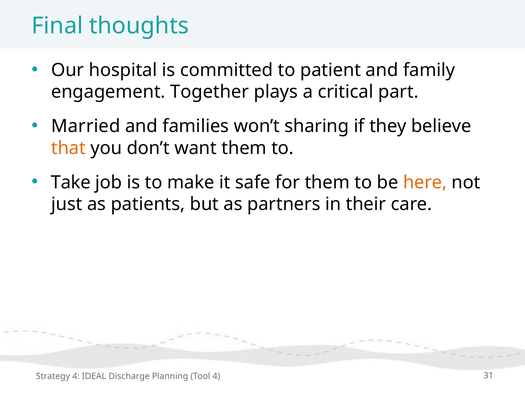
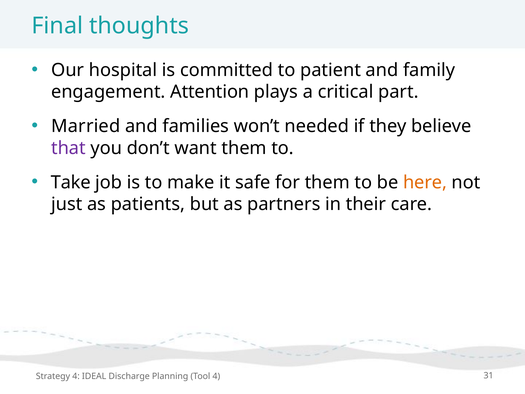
Together: Together -> Attention
sharing: sharing -> needed
that colour: orange -> purple
